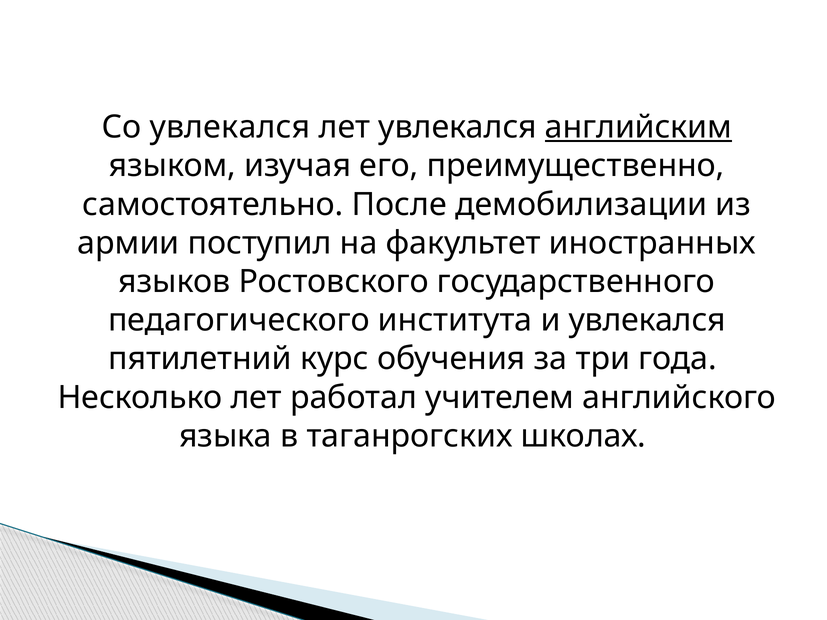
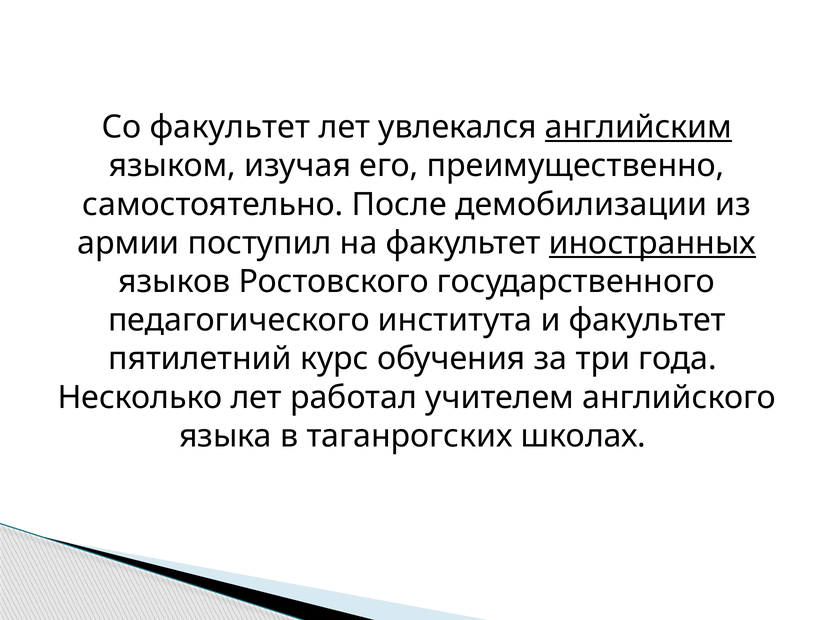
Со увлекался: увлекался -> факультет
иностранных underline: none -> present
и увлекался: увлекался -> факультет
